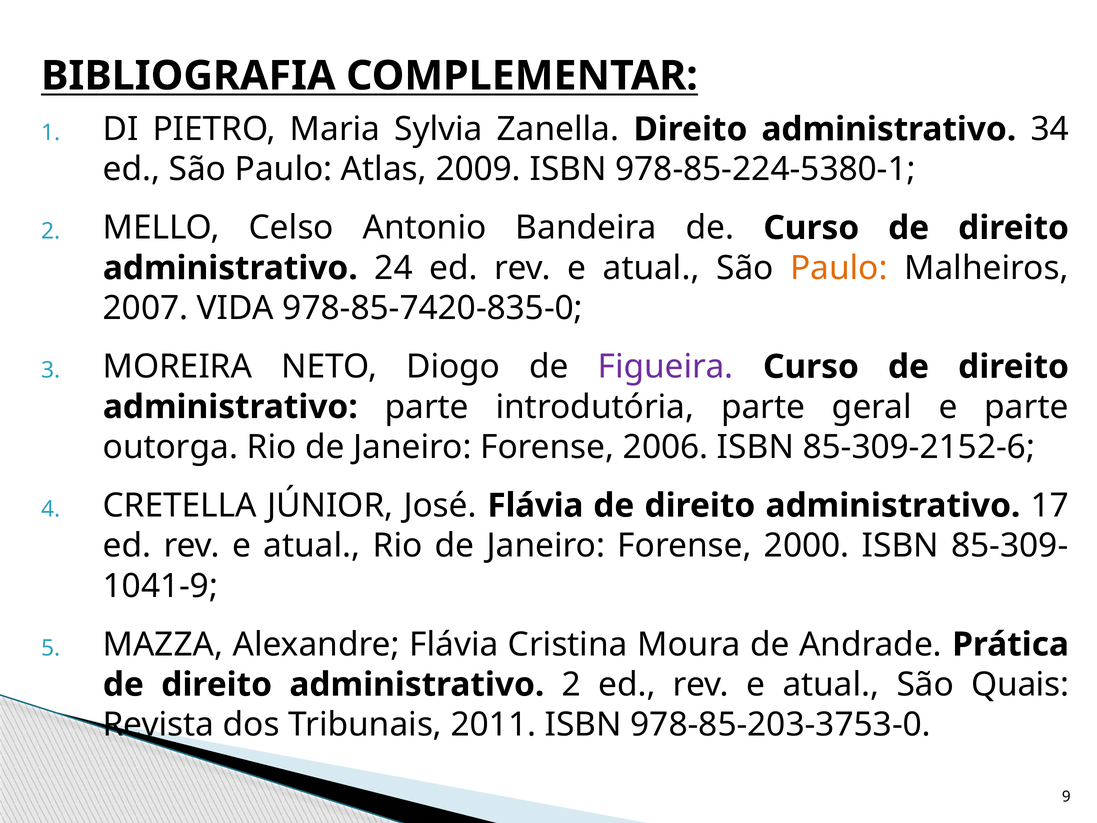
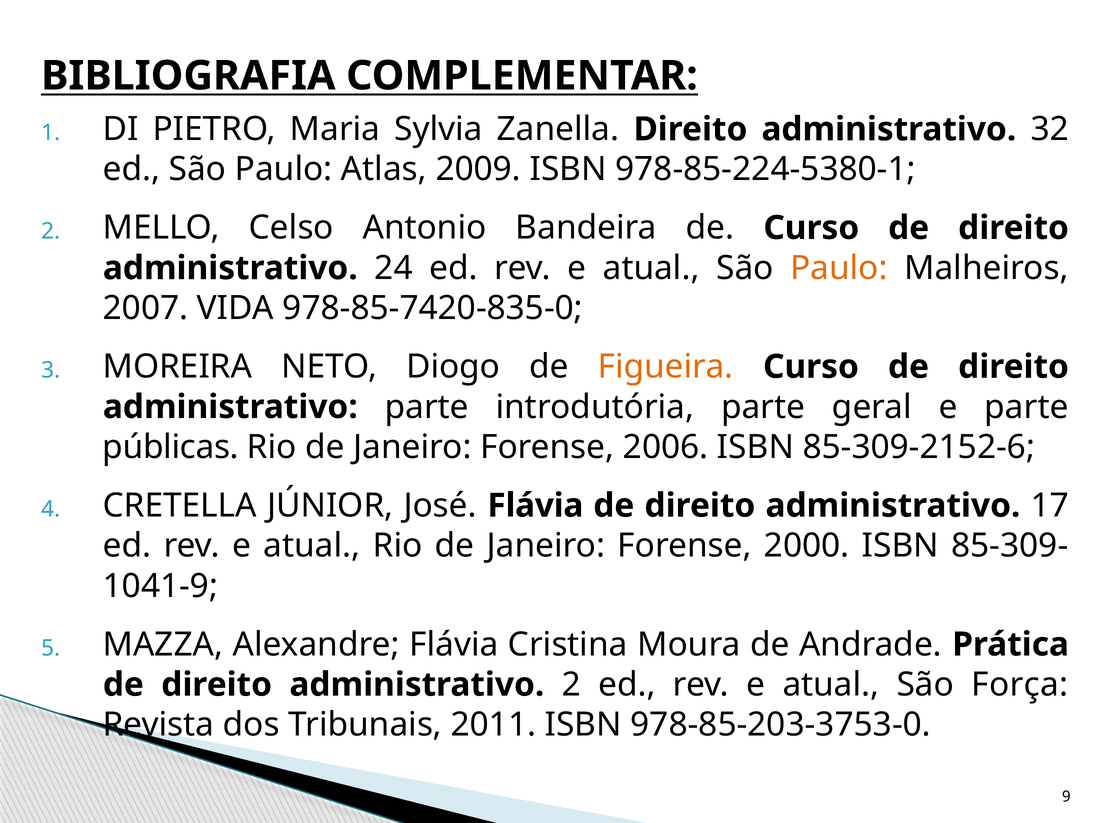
34: 34 -> 32
Figueira colour: purple -> orange
outorga: outorga -> públicas
Quais: Quais -> Força
